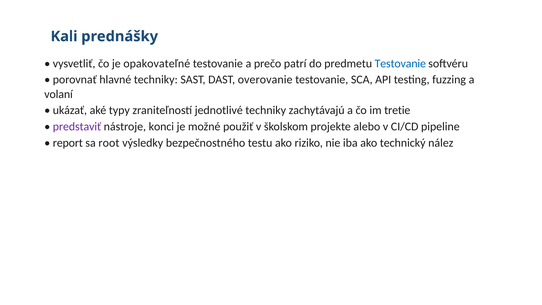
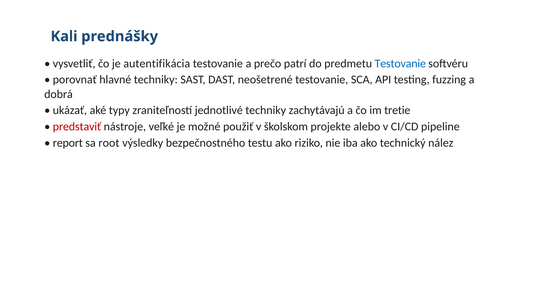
opakovateľné: opakovateľné -> autentifikácia
overovanie: overovanie -> neošetrené
volaní: volaní -> dobrá
predstaviť colour: purple -> red
konci: konci -> veľké
